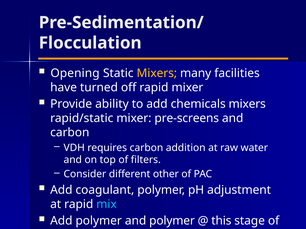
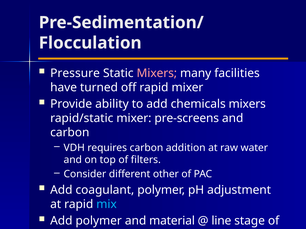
Opening: Opening -> Pressure
Mixers at (157, 73) colour: yellow -> pink
and polymer: polymer -> material
this: this -> line
